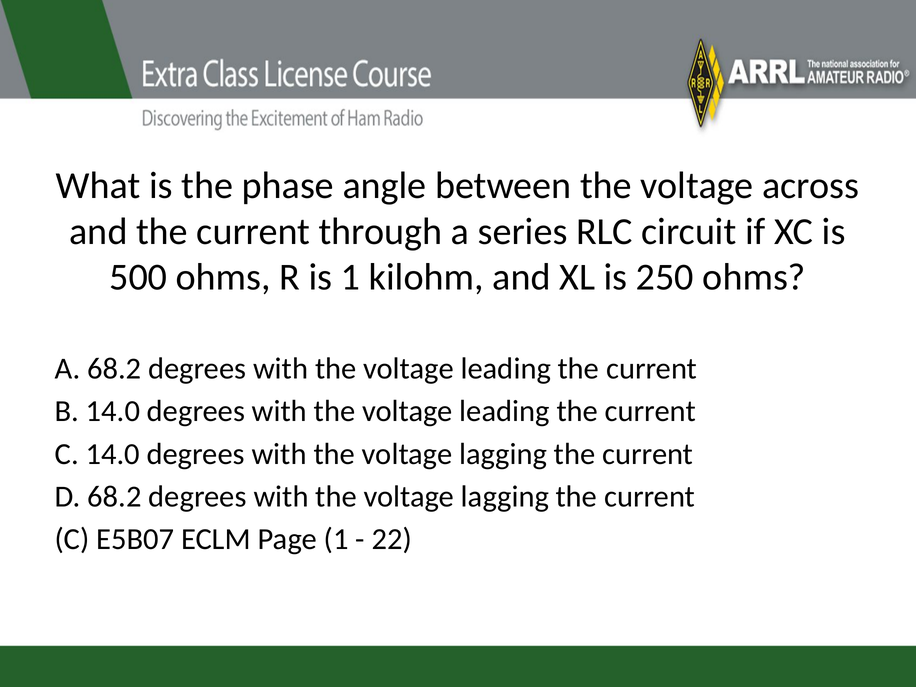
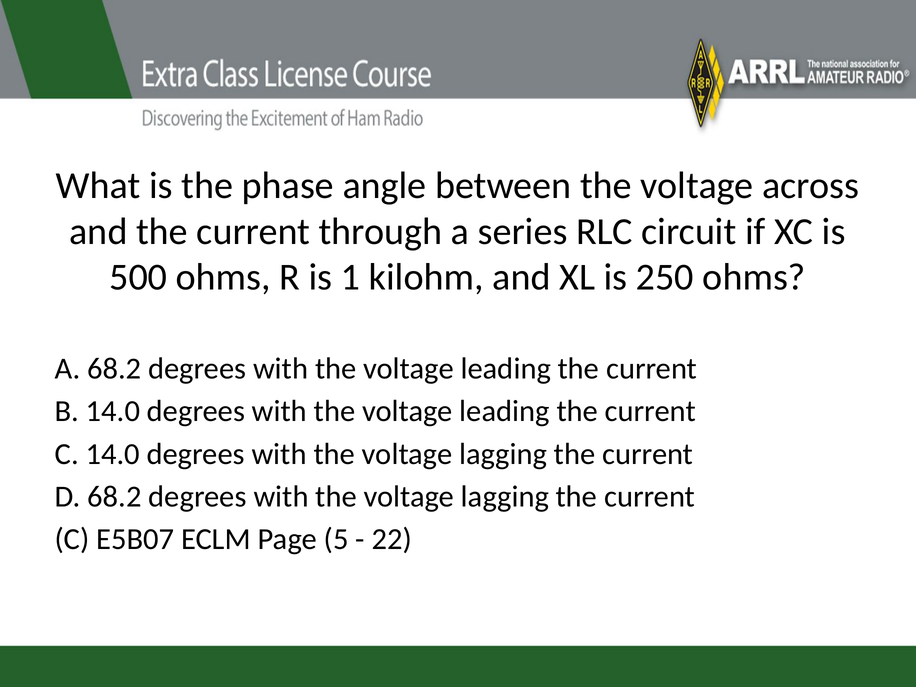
Page 1: 1 -> 5
